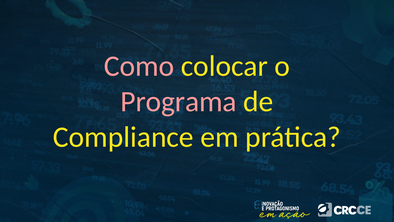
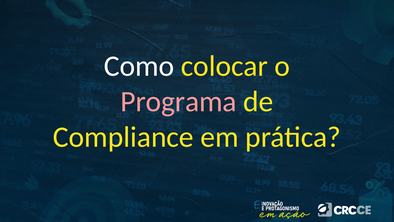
Como colour: pink -> white
